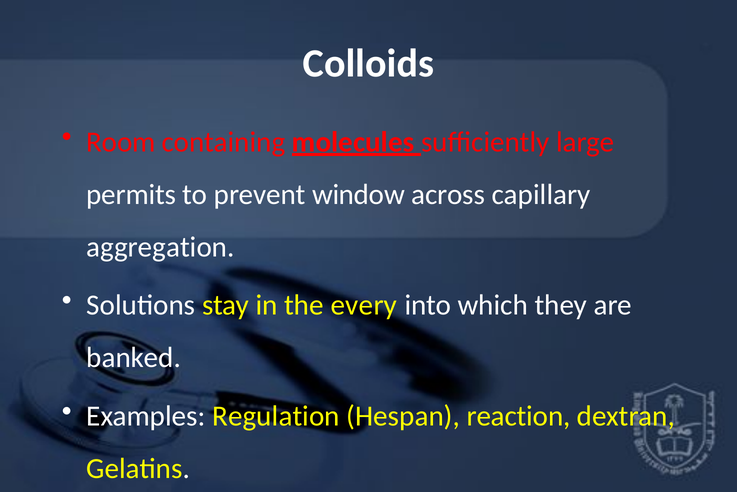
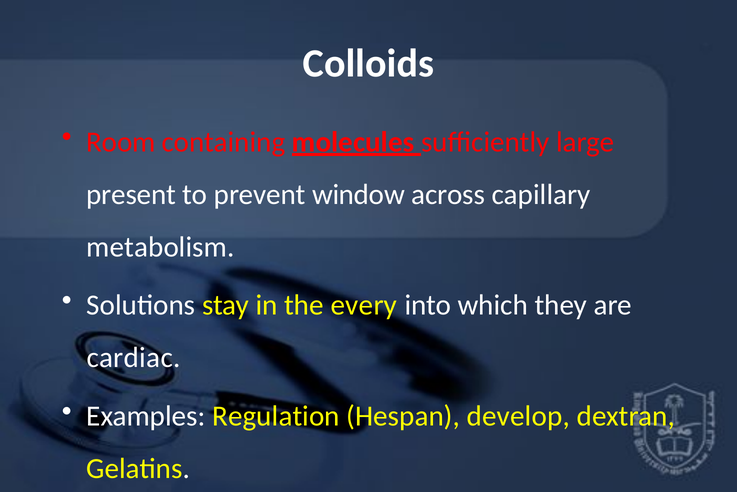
permits: permits -> present
aggregation: aggregation -> metabolism
banked: banked -> cardiac
reaction: reaction -> develop
